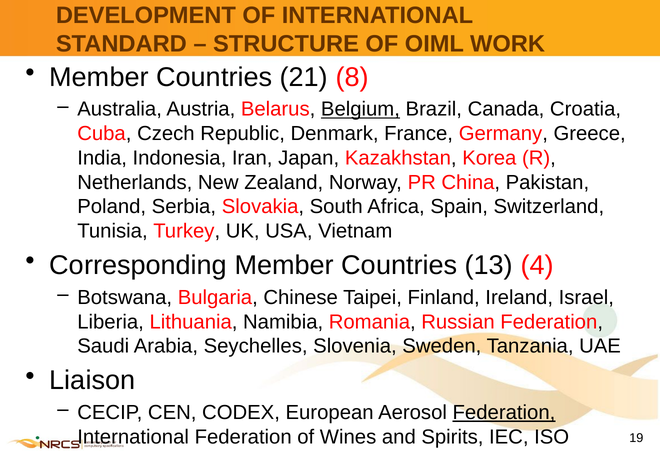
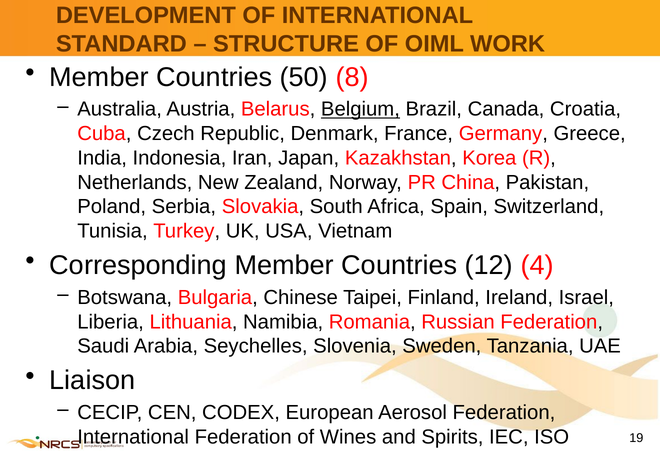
21: 21 -> 50
13: 13 -> 12
Federation at (504, 412) underline: present -> none
